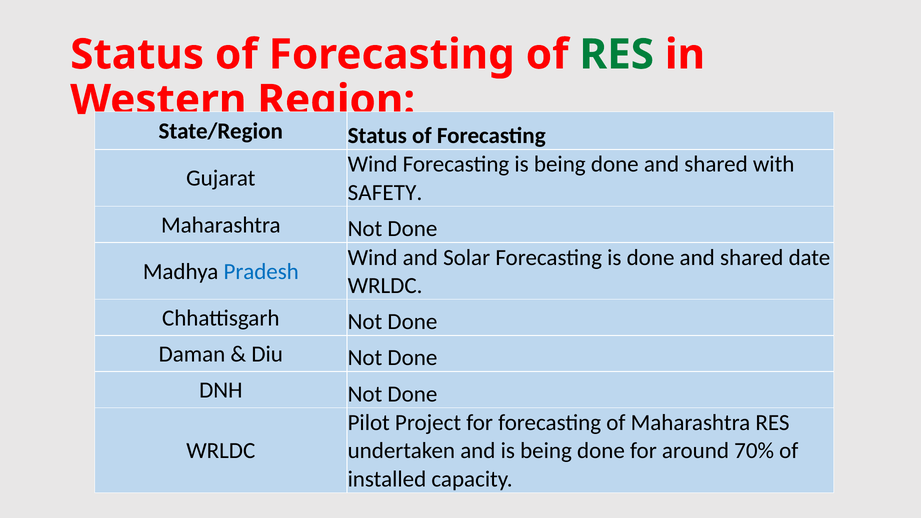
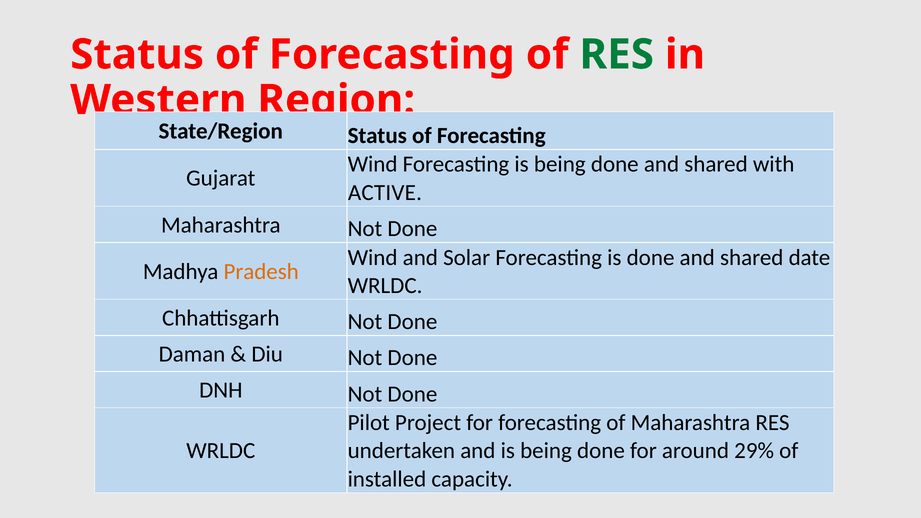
SAFETY: SAFETY -> ACTIVE
Pradesh colour: blue -> orange
70%: 70% -> 29%
